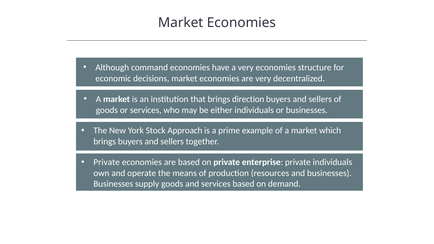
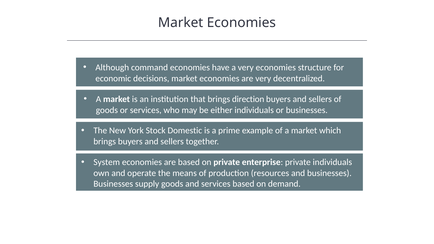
Approach: Approach -> Domestic
Private at (107, 162): Private -> System
